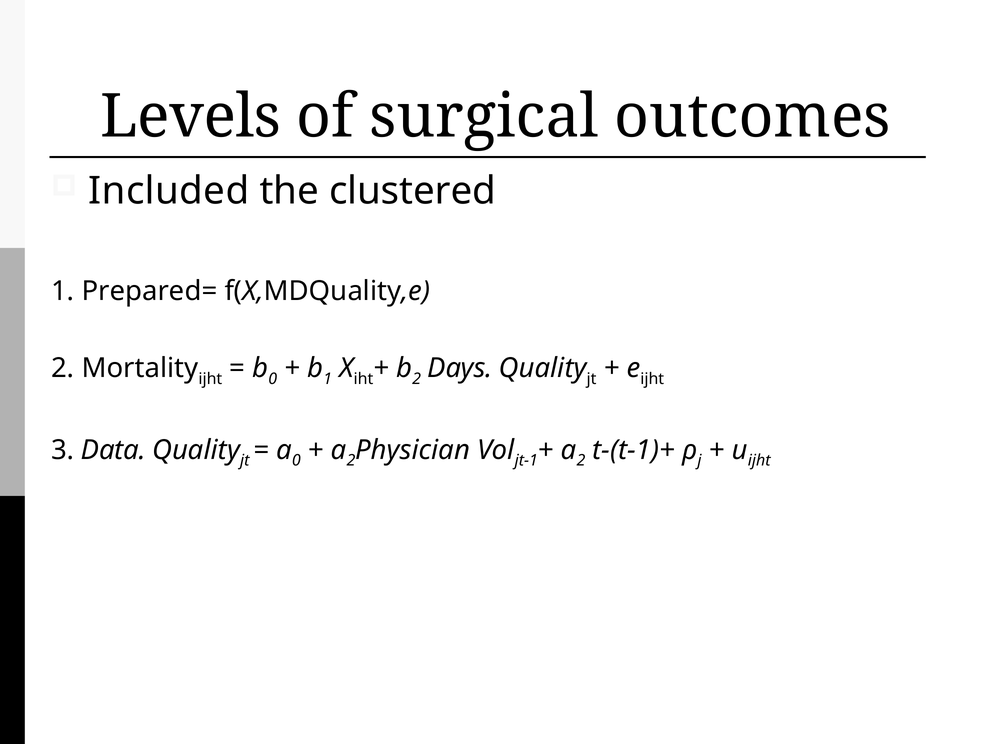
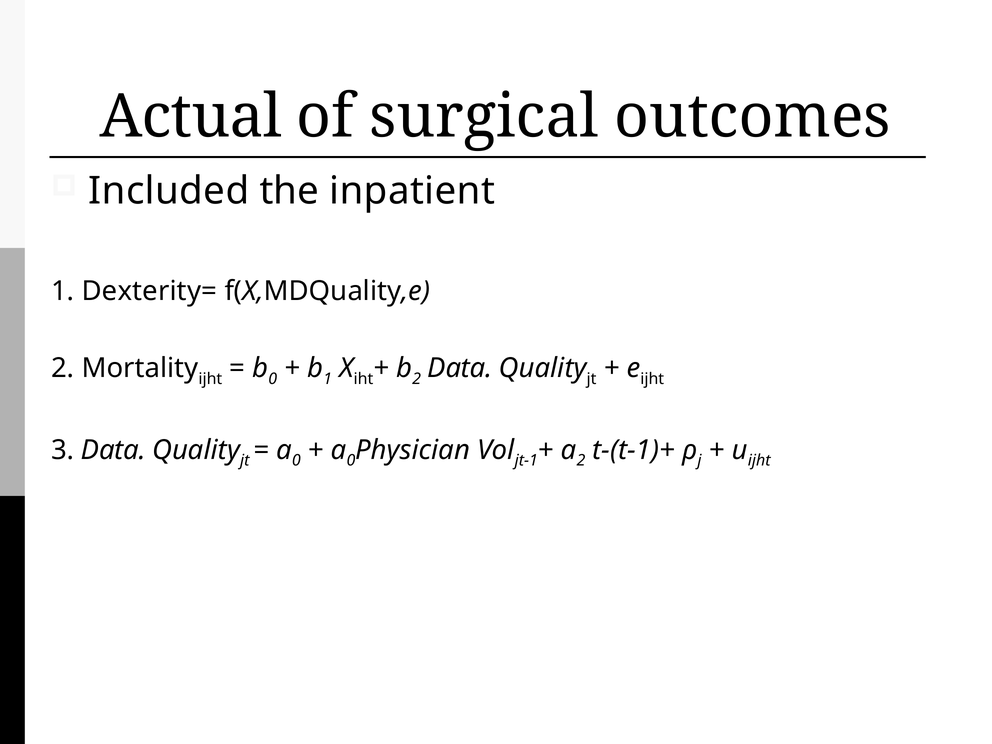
Levels: Levels -> Actual
clustered: clustered -> inpatient
Prepared=: Prepared= -> Dexterity=
2 Days: Days -> Data
2 at (351, 461): 2 -> 0
